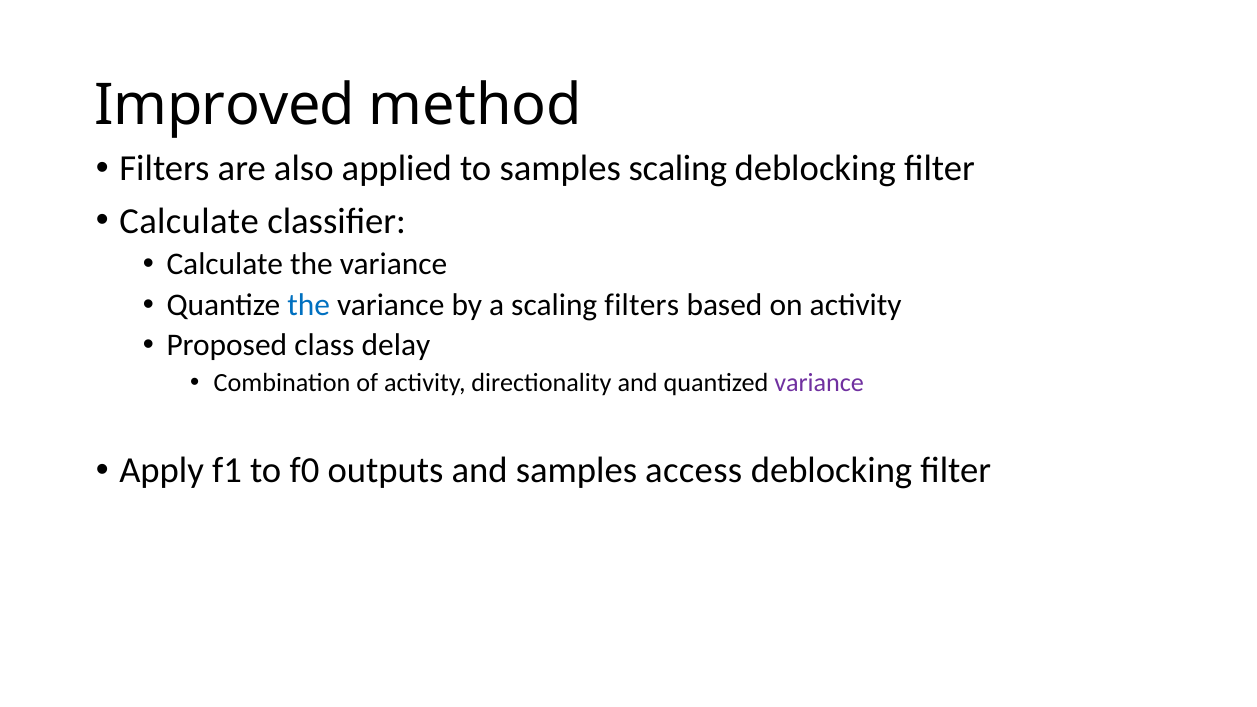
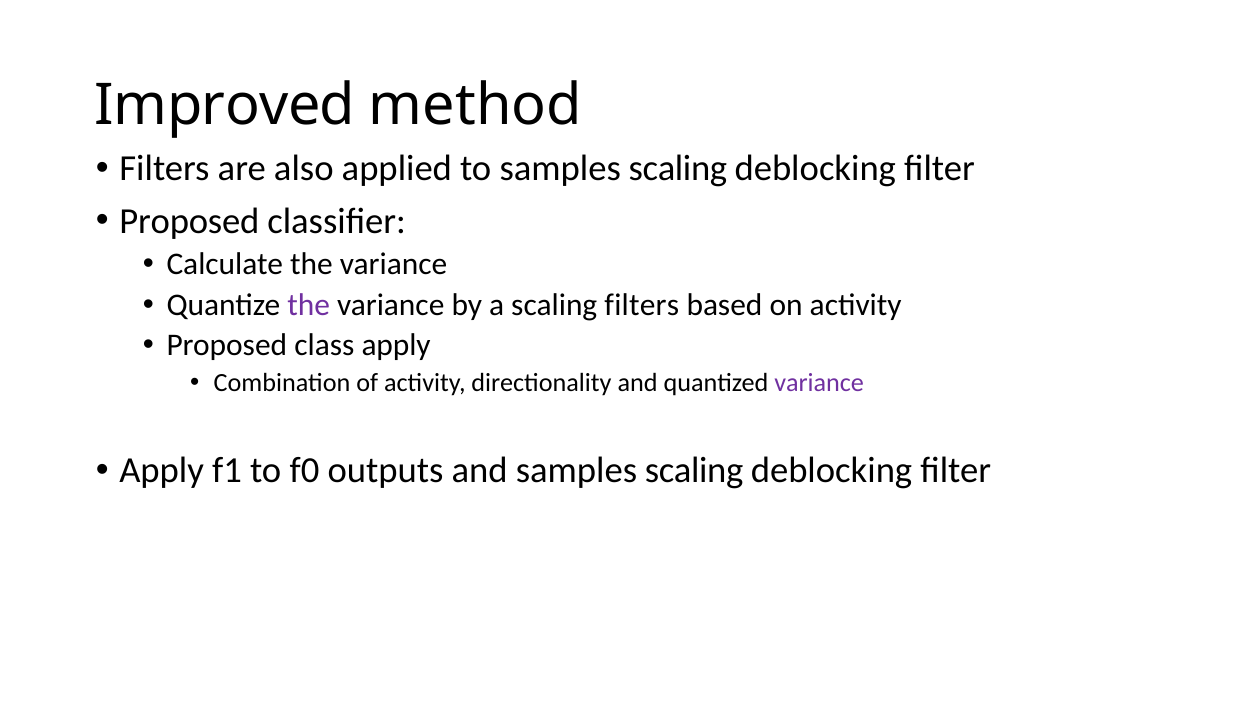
Calculate at (189, 221): Calculate -> Proposed
the at (309, 305) colour: blue -> purple
class delay: delay -> apply
and samples access: access -> scaling
